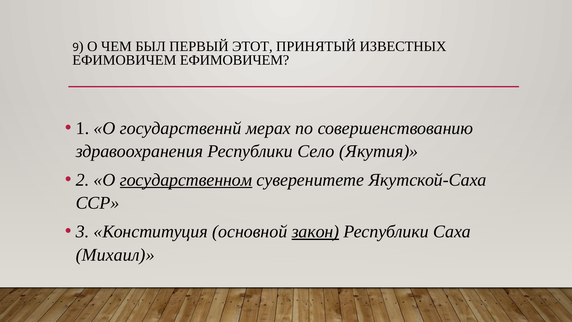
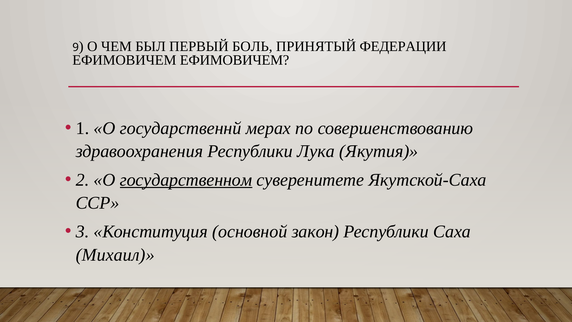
ЭТОТ: ЭТОТ -> БОЛЬ
ИЗВЕСТНЫХ: ИЗВЕСТНЫХ -> ФЕДЕРАЦИИ
Село: Село -> Лука
закон underline: present -> none
